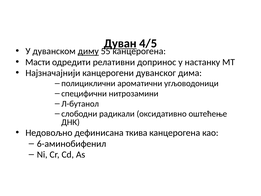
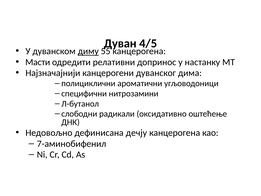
Дуван underline: present -> none
ткива: ткива -> дечју
6-аминобифенил: 6-аминобифенил -> 7-аминобифенил
